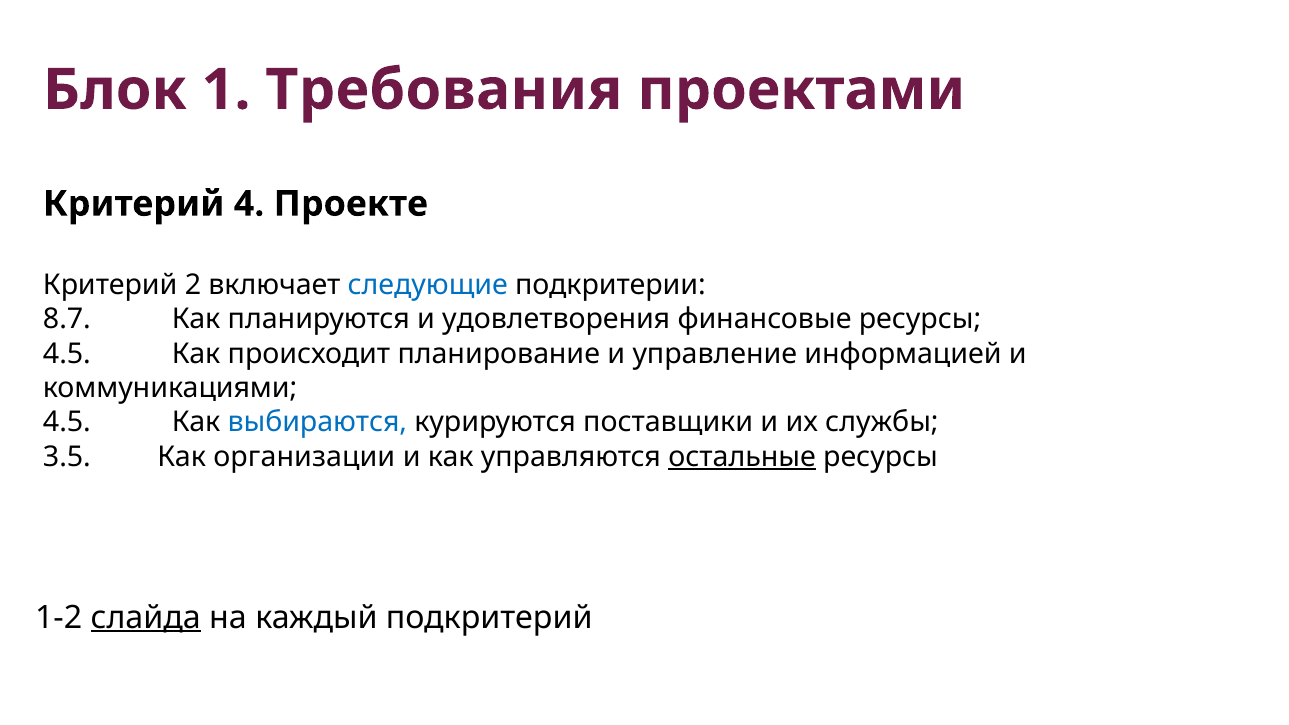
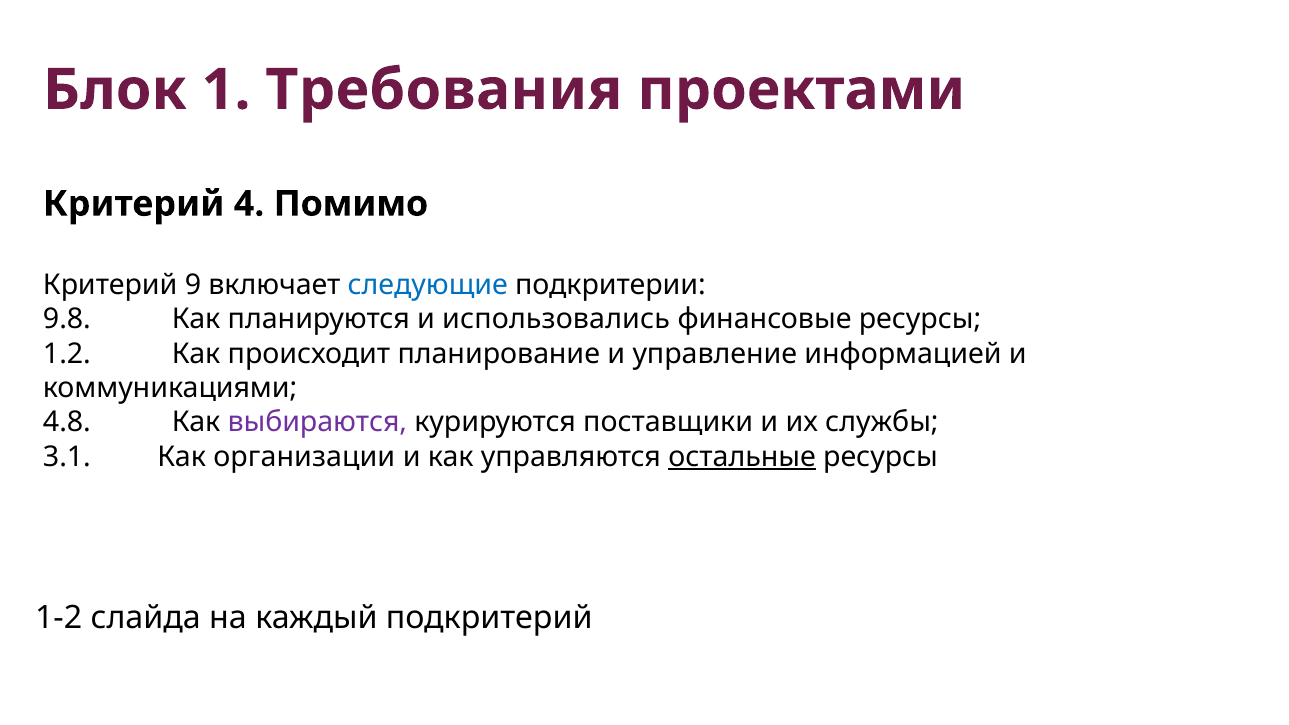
Проекте: Проекте -> Помимо
2: 2 -> 9
8.7: 8.7 -> 9.8
удовлетворения: удовлетворения -> использовались
4.5 at (67, 354): 4.5 -> 1.2
4.5 at (67, 422): 4.5 -> 4.8
выбираются colour: blue -> purple
3.5: 3.5 -> 3.1
слайда underline: present -> none
